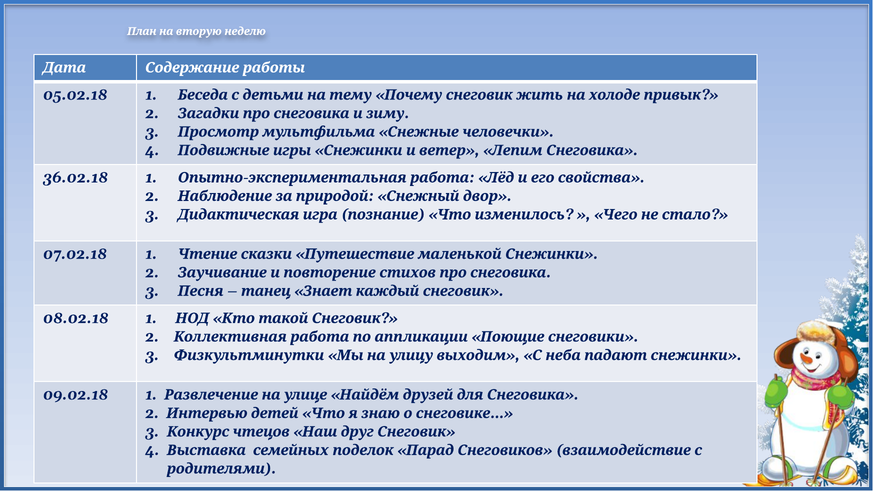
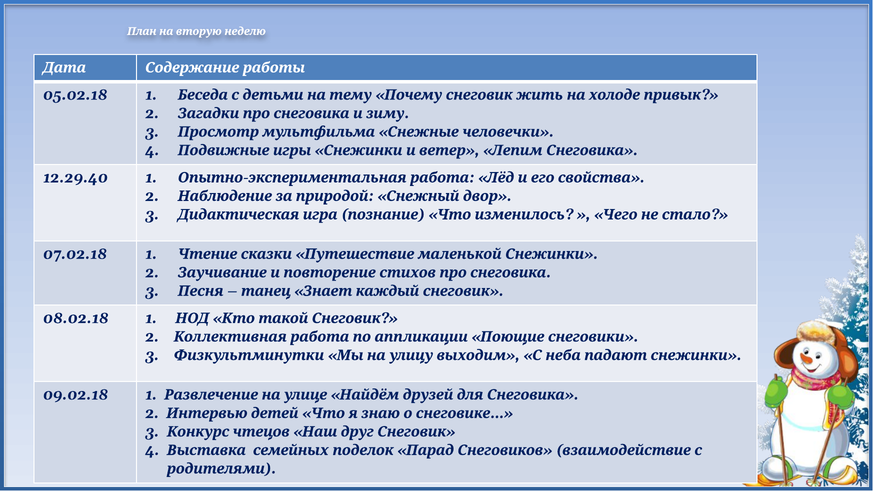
36.02.18: 36.02.18 -> 12.29.40
